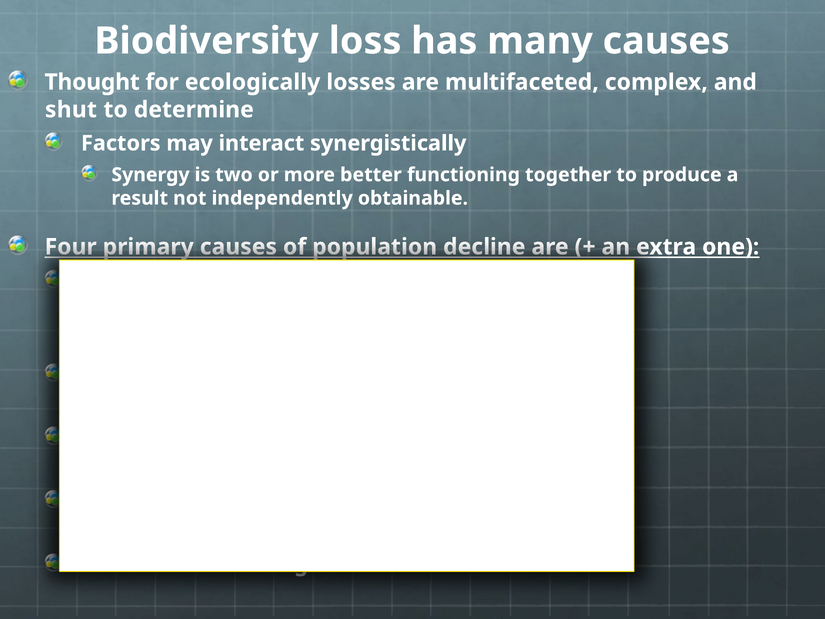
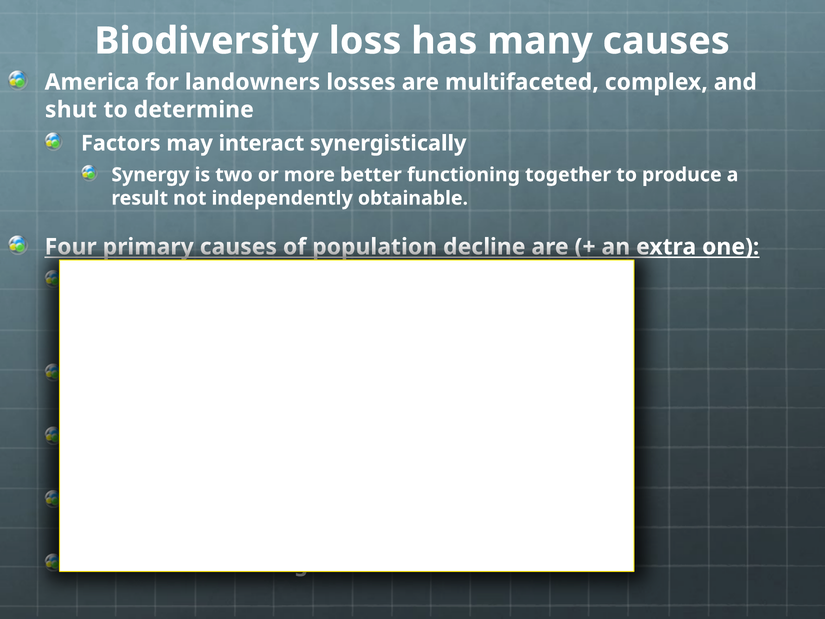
Thought: Thought -> America
ecologically: ecologically -> landowners
